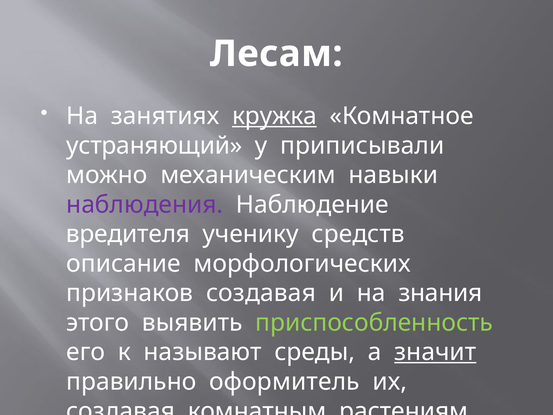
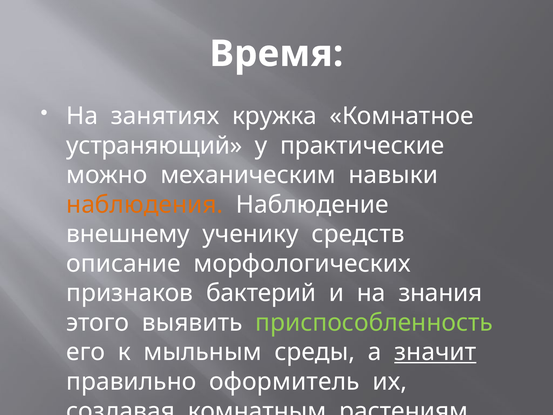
Лесам: Лесам -> Время
кружка underline: present -> none
приписывали: приписывали -> практические
наблюдения colour: purple -> orange
вредителя: вредителя -> внешнему
признаков создавая: создавая -> бактерий
называют: называют -> мыльным
